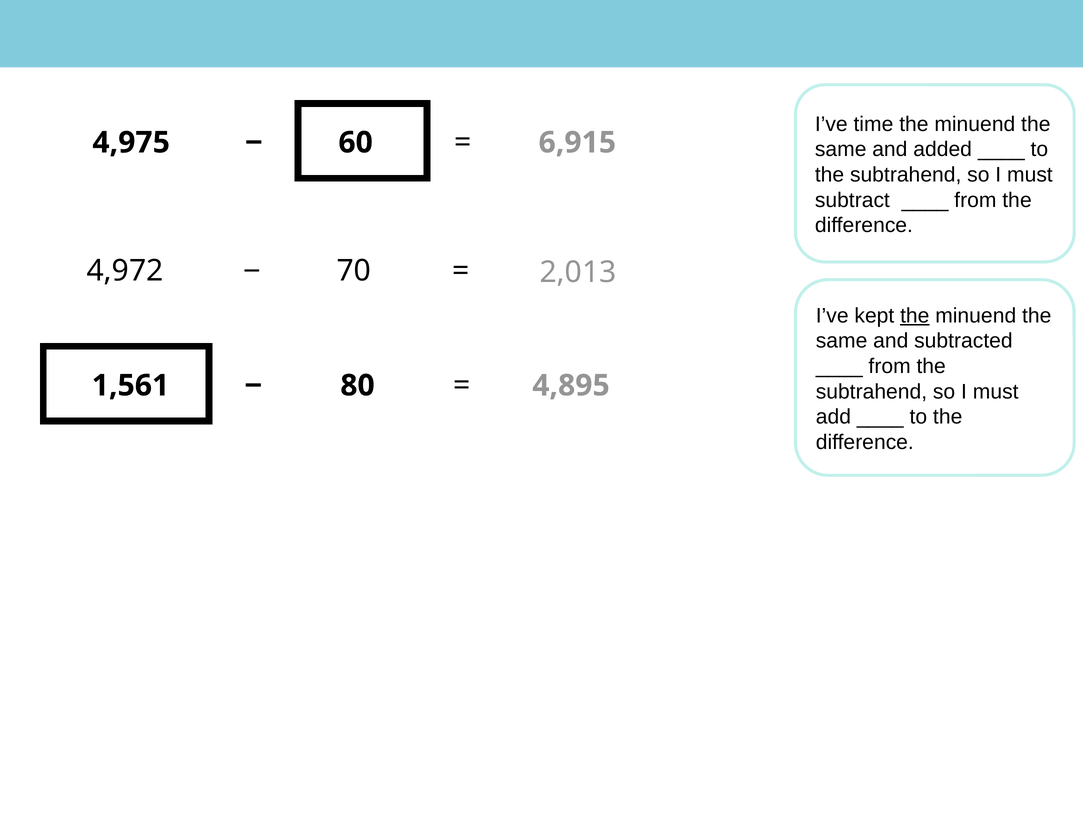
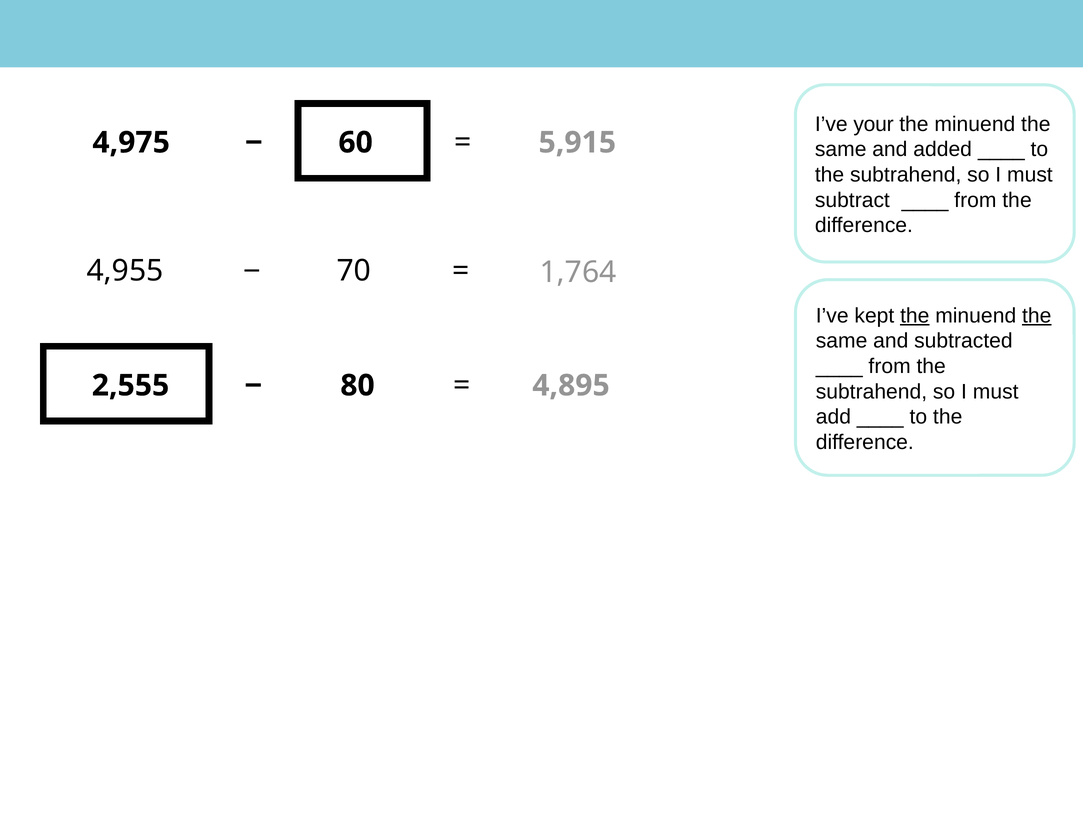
time: time -> your
6,915: 6,915 -> 5,915
4,972: 4,972 -> 4,955
2,013: 2,013 -> 1,764
the at (1037, 315) underline: none -> present
1,561: 1,561 -> 2,555
